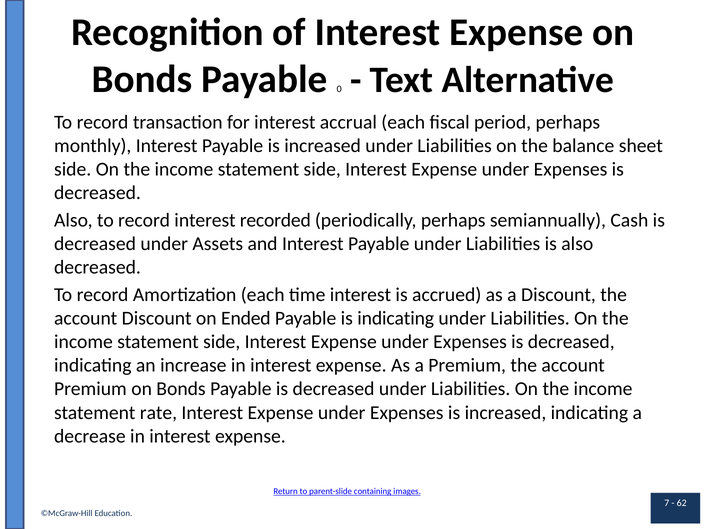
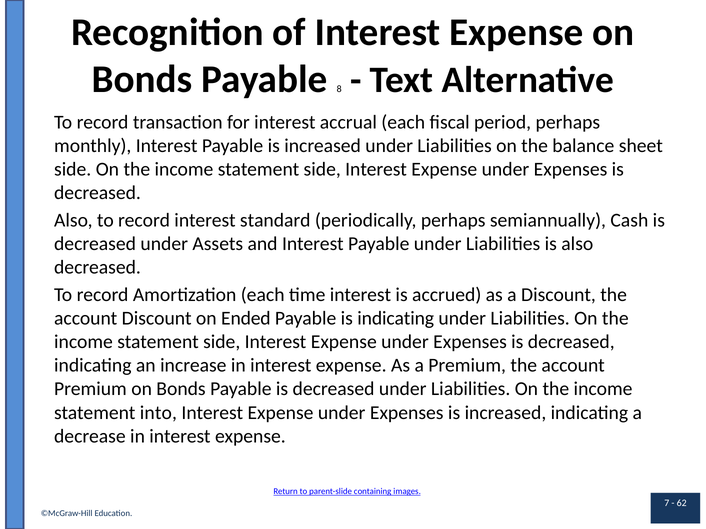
0: 0 -> 8
recorded: recorded -> standard
rate: rate -> into
